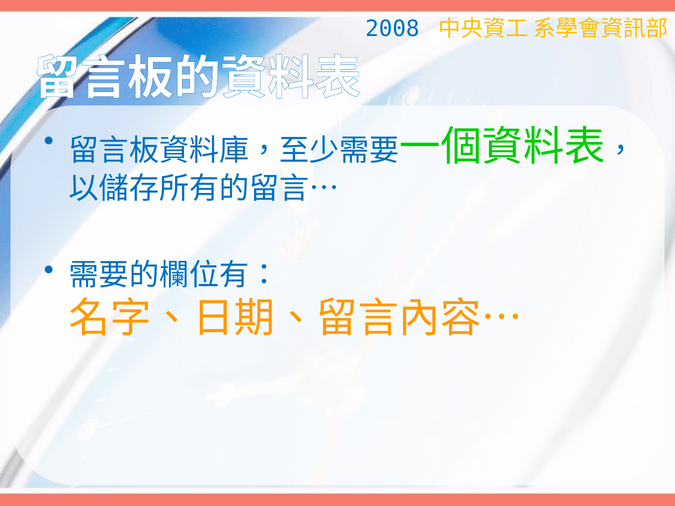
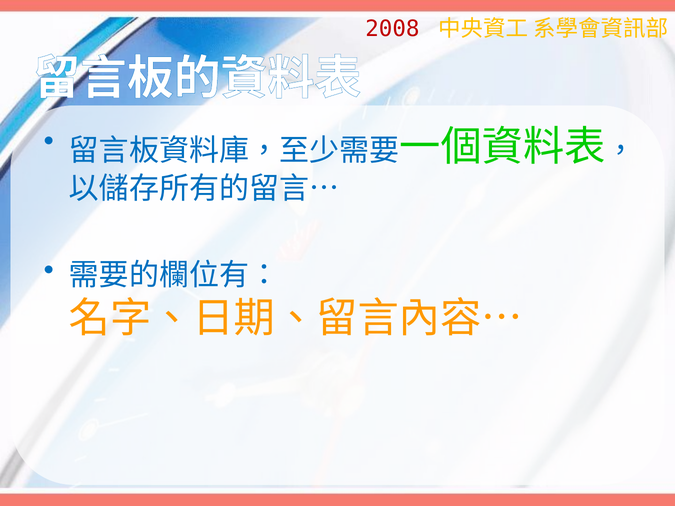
2008 colour: blue -> red
